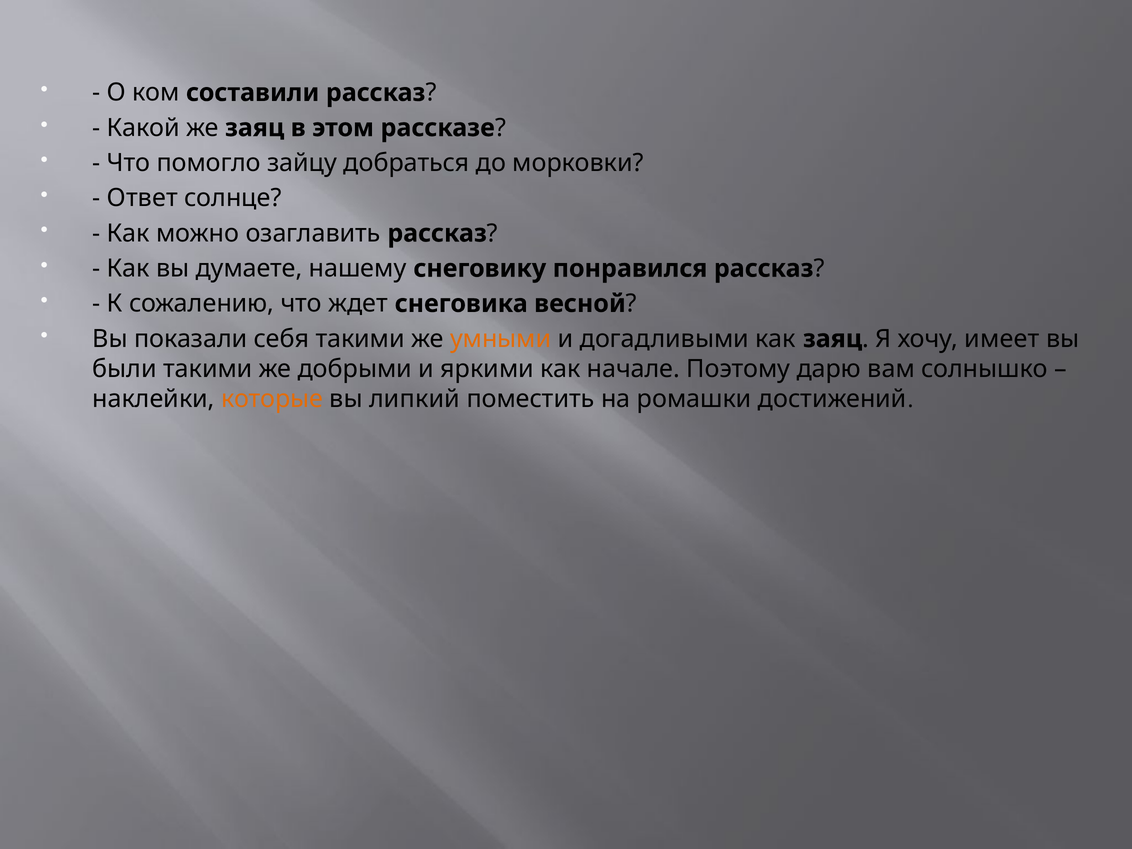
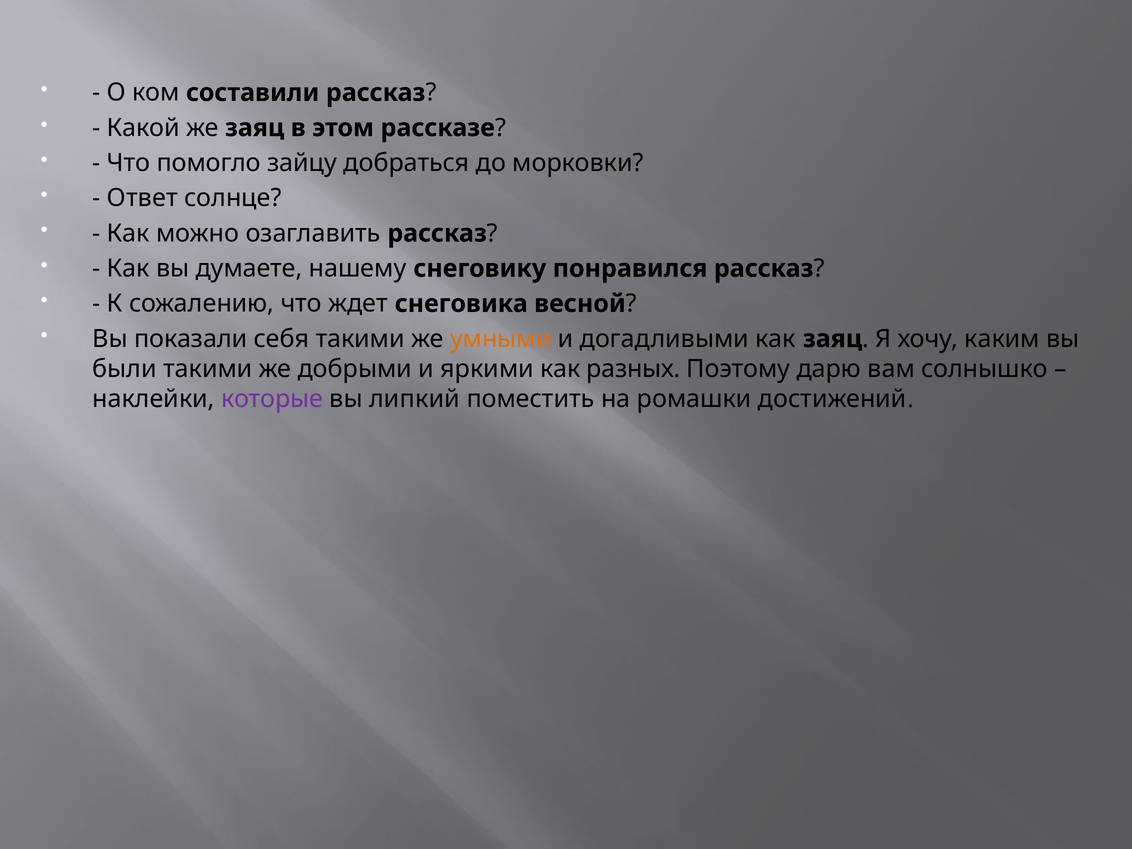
имеет: имеет -> каким
начале: начале -> разных
которые colour: orange -> purple
